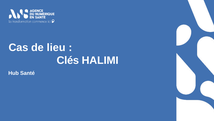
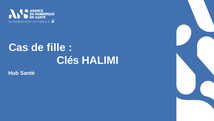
lieu: lieu -> fille
